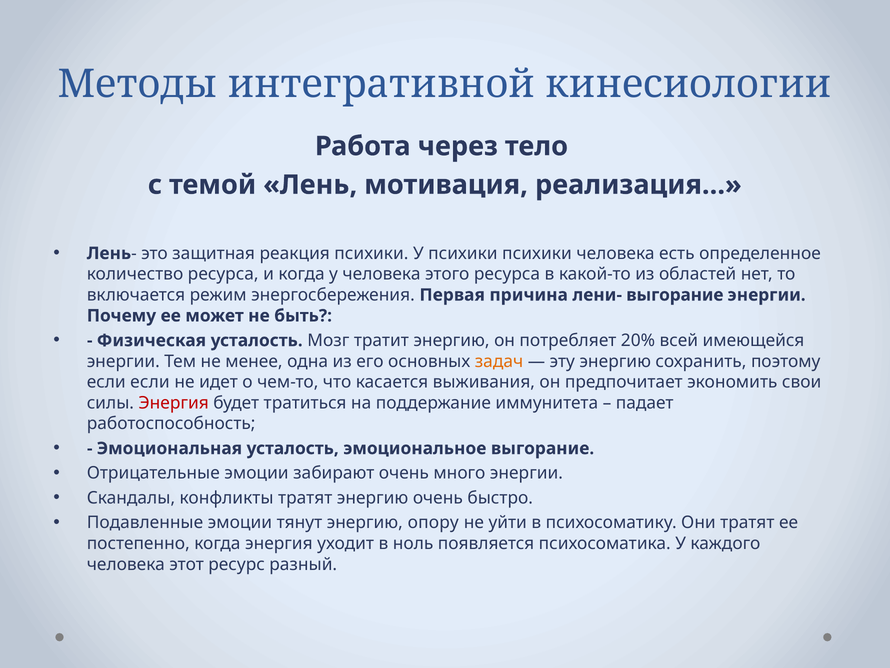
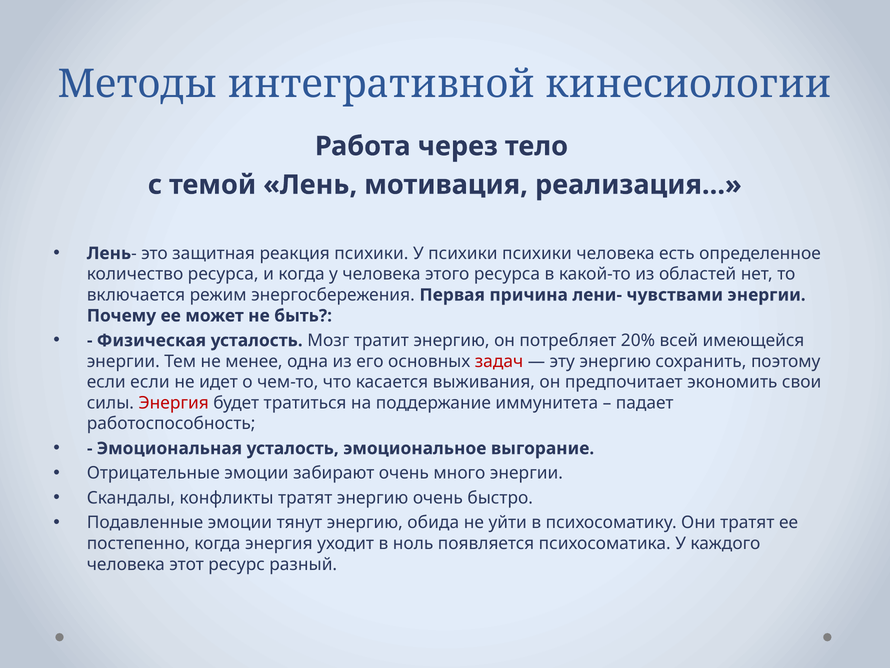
лени- выгорание: выгорание -> чувствами
задач colour: orange -> red
опору: опору -> обида
